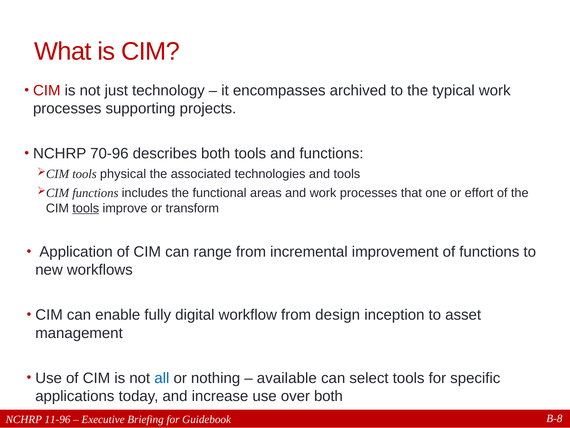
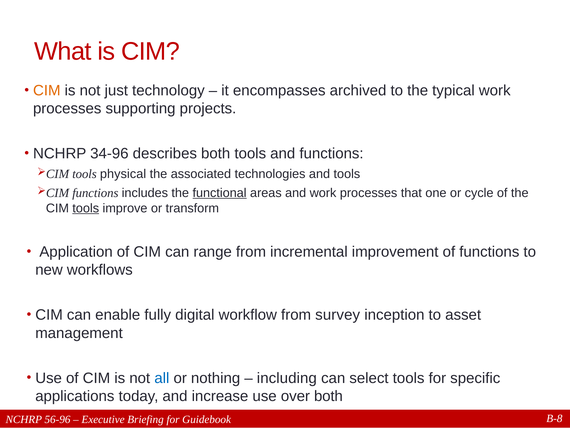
CIM at (47, 90) colour: red -> orange
70-96: 70-96 -> 34-96
functional underline: none -> present
effort: effort -> cycle
design: design -> survey
available: available -> including
11-96: 11-96 -> 56-96
